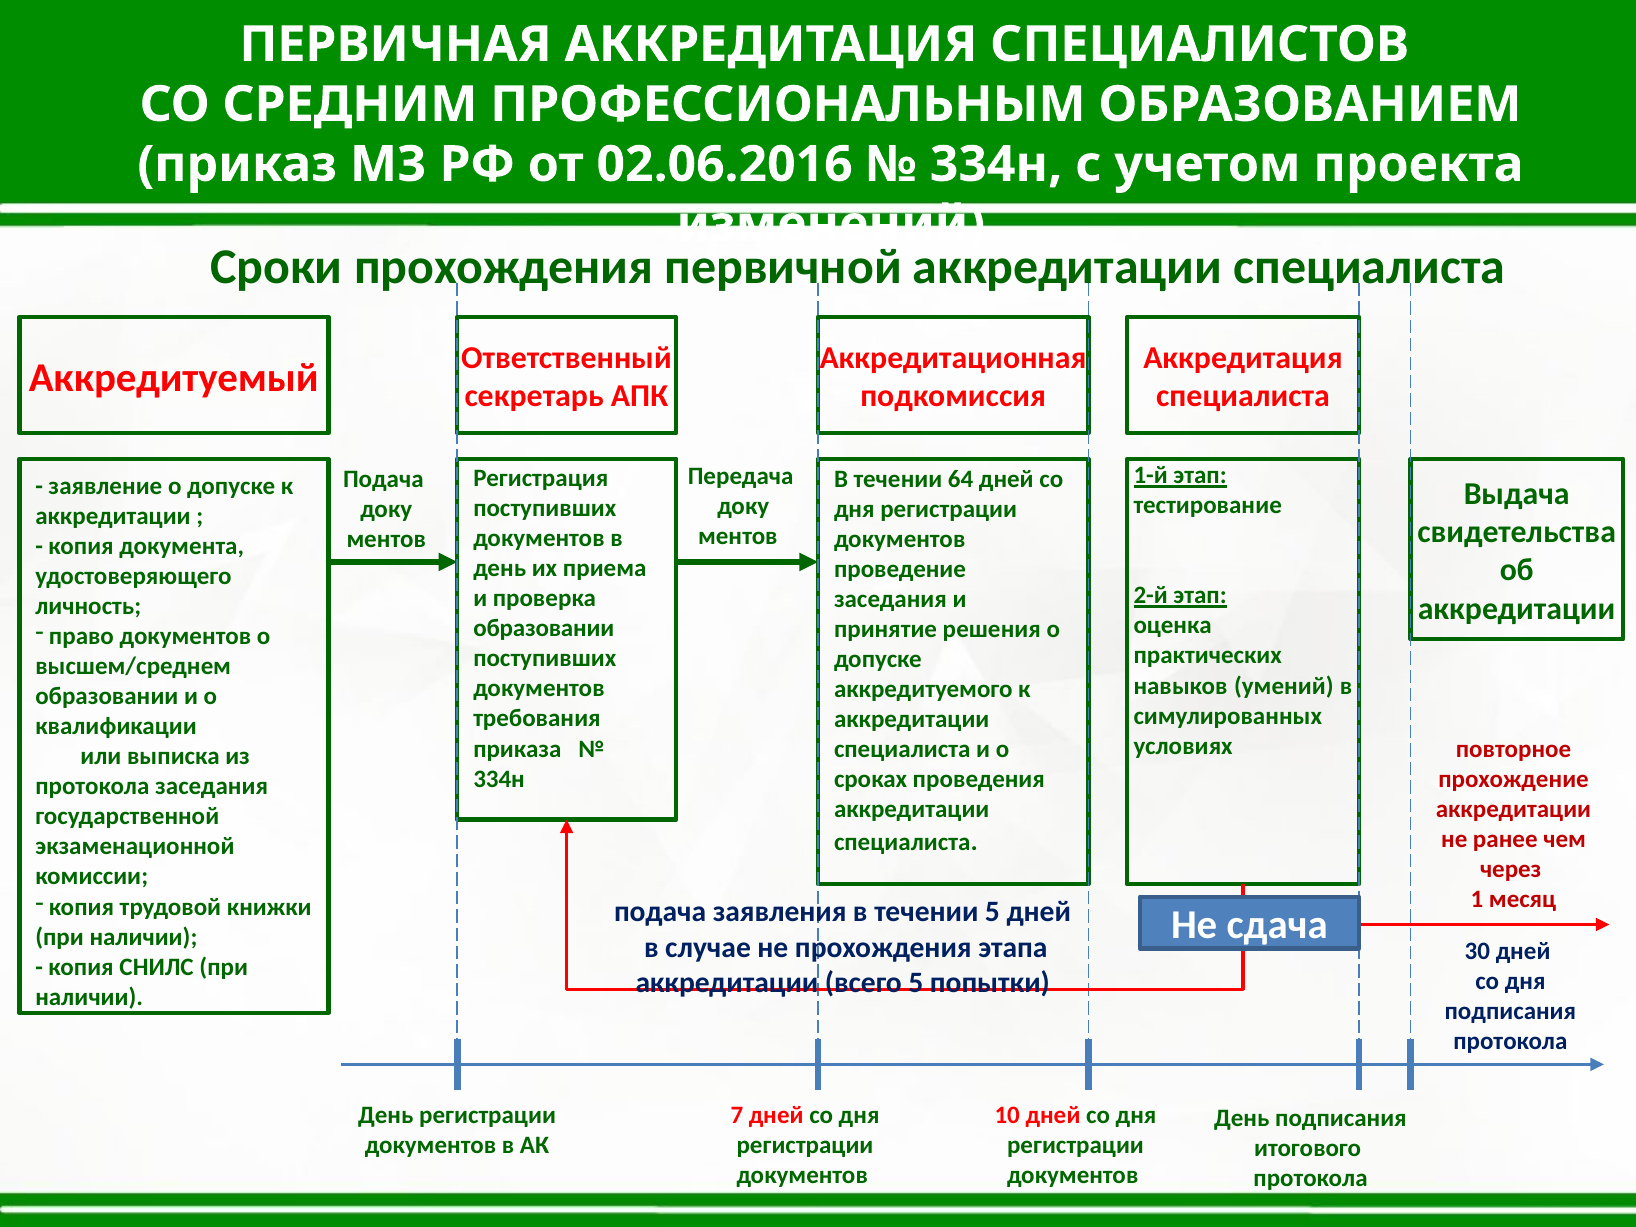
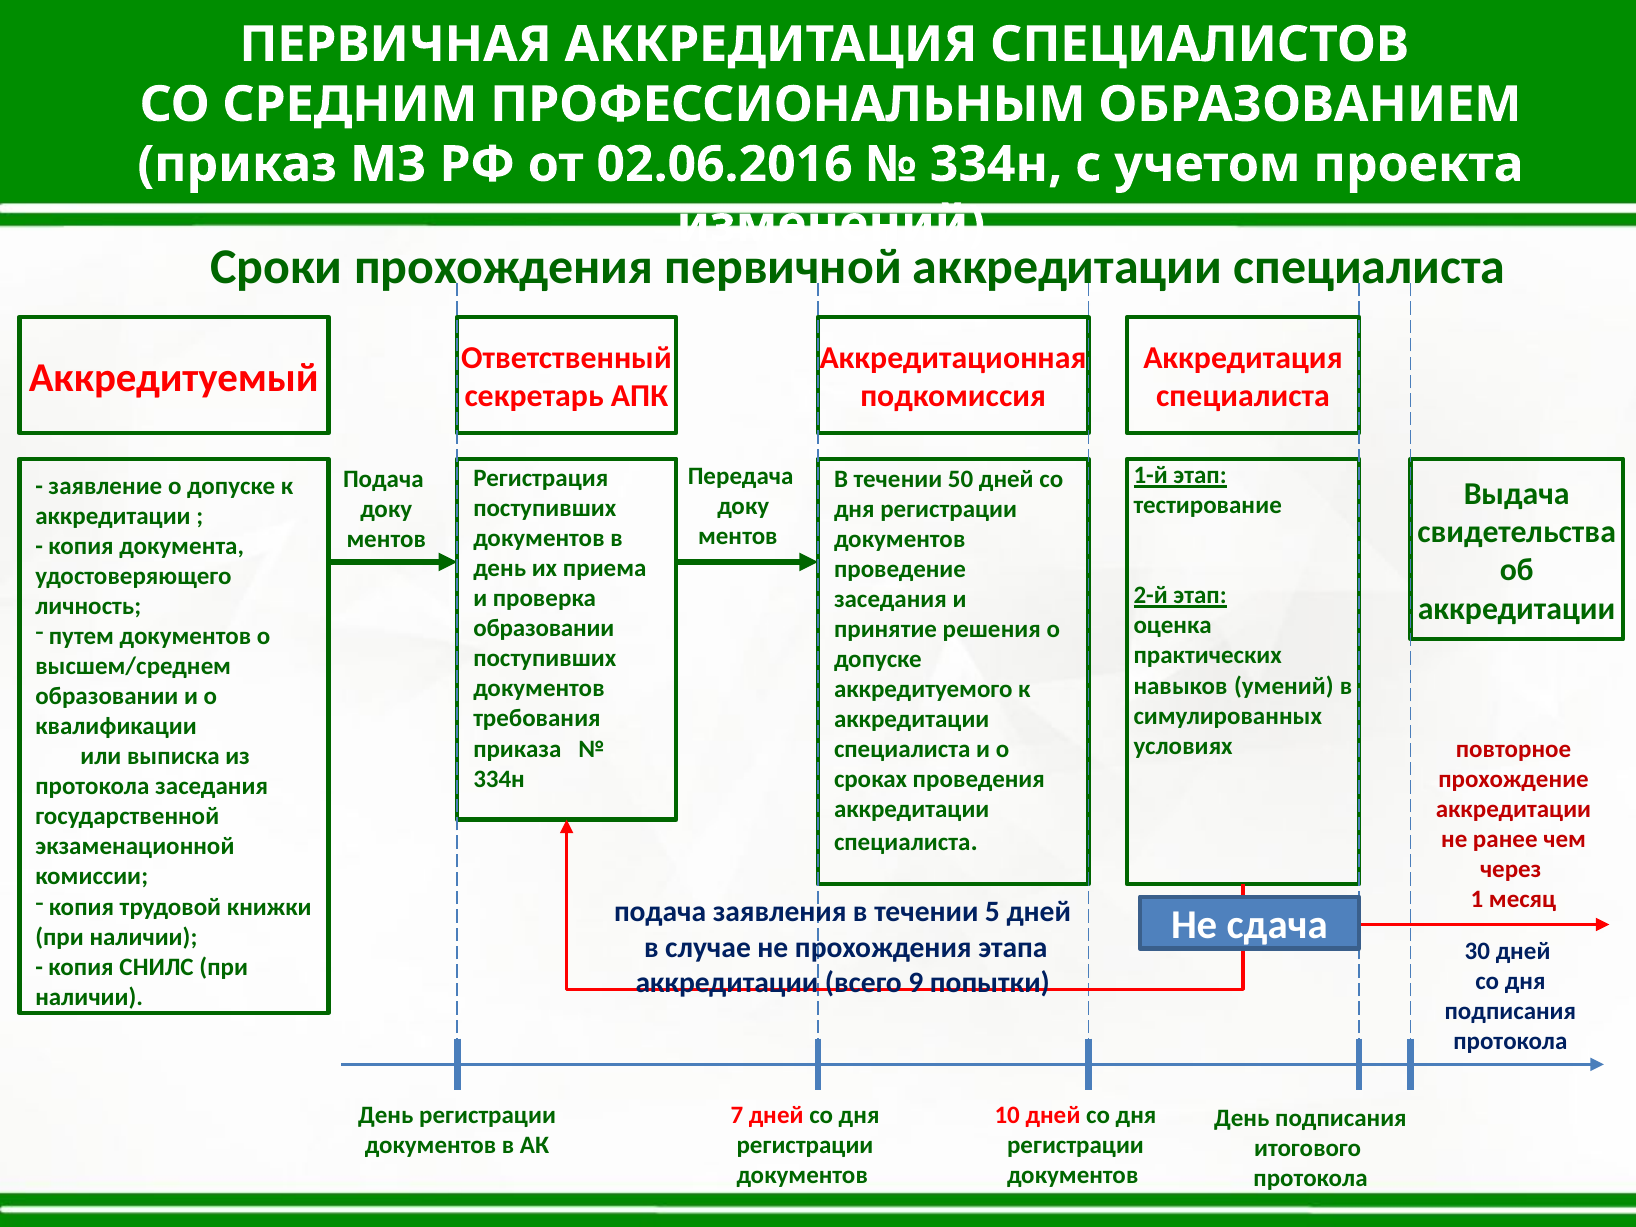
64: 64 -> 50
право: право -> путем
всего 5: 5 -> 9
